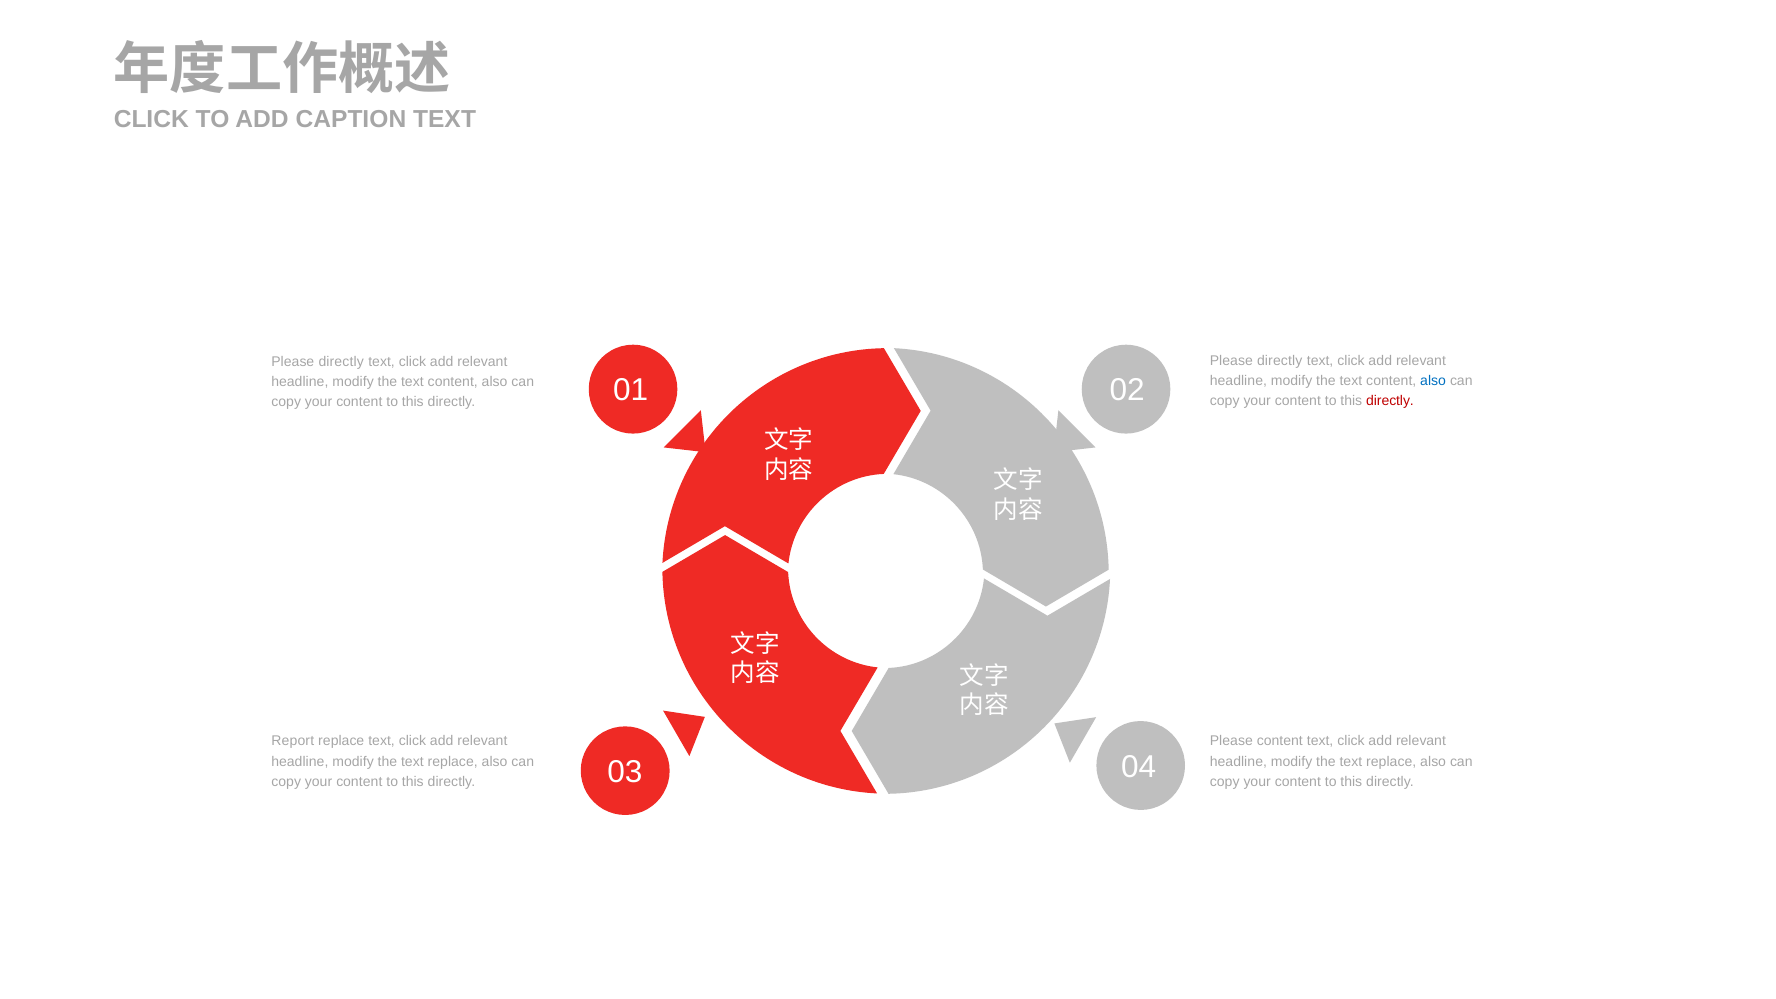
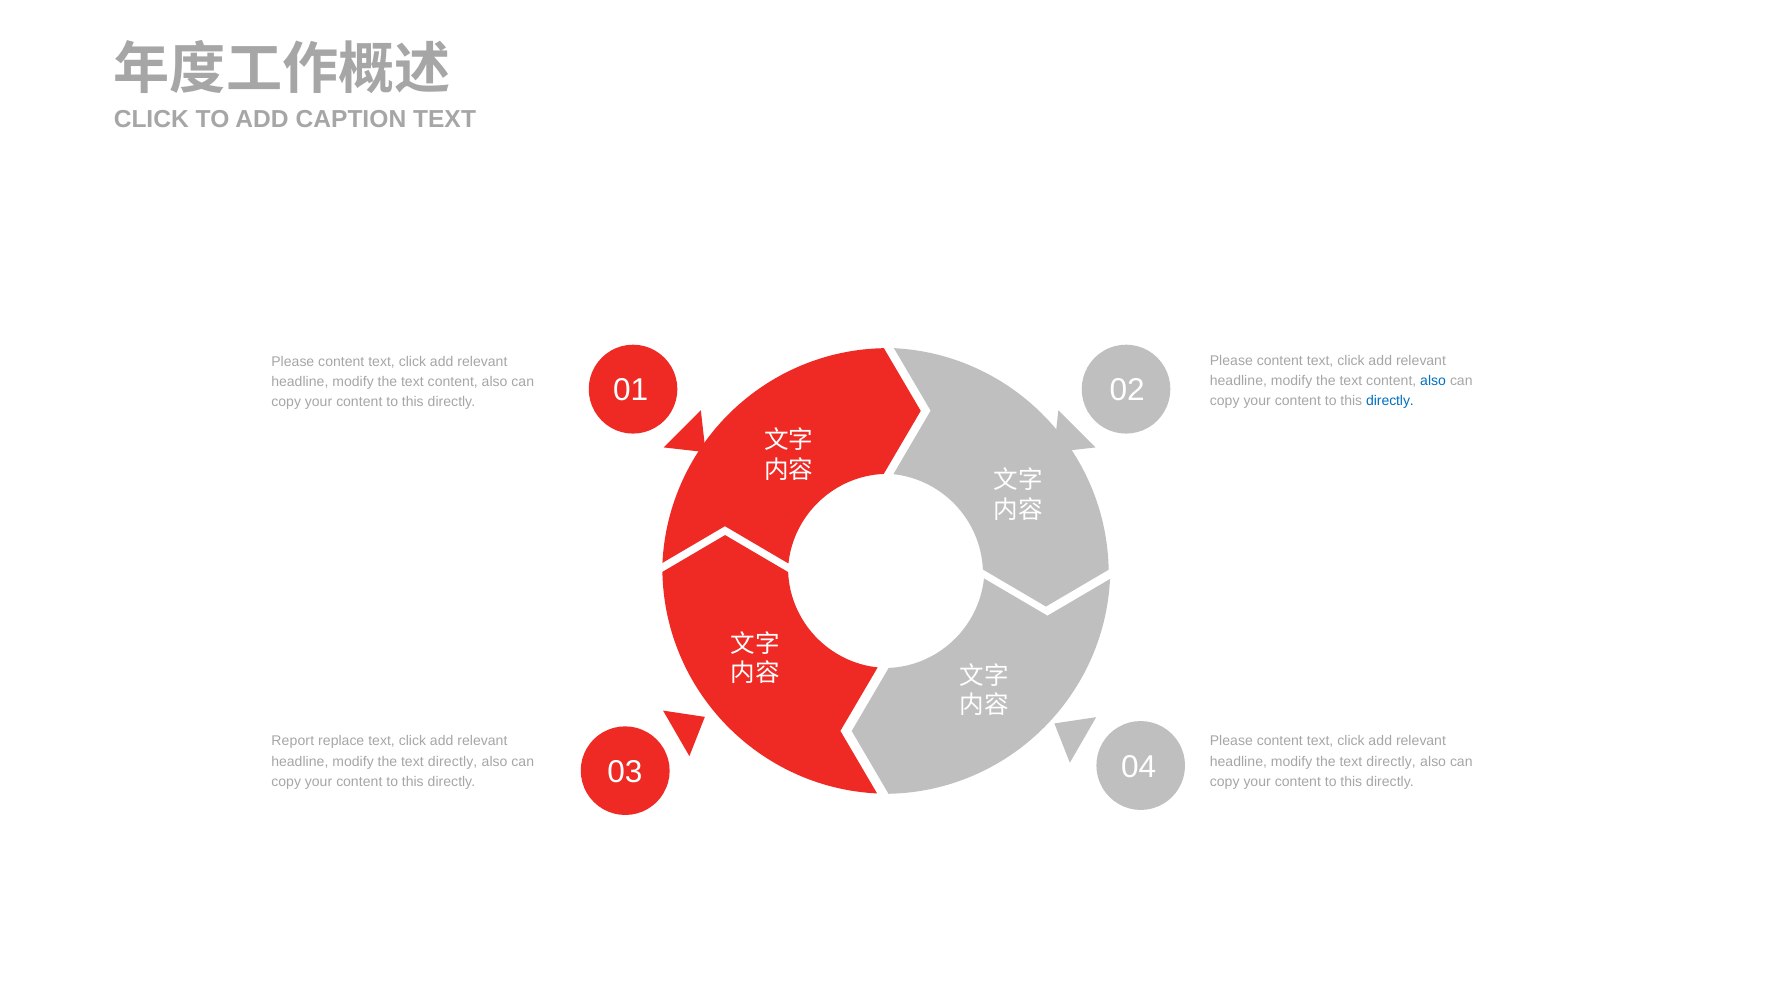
directly at (1280, 361): directly -> content
directly at (341, 361): directly -> content
directly at (1390, 401) colour: red -> blue
replace at (453, 761): replace -> directly
replace at (1391, 761): replace -> directly
